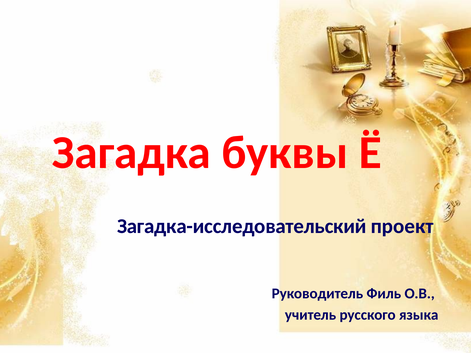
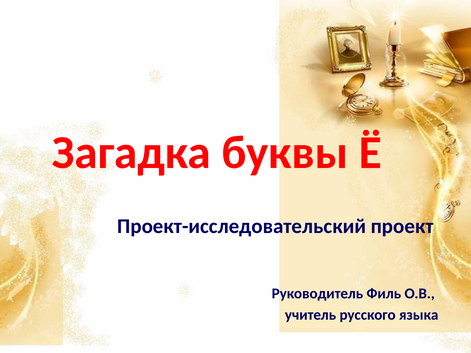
Загадка-исследовательский: Загадка-исследовательский -> Проект-исследовательский
